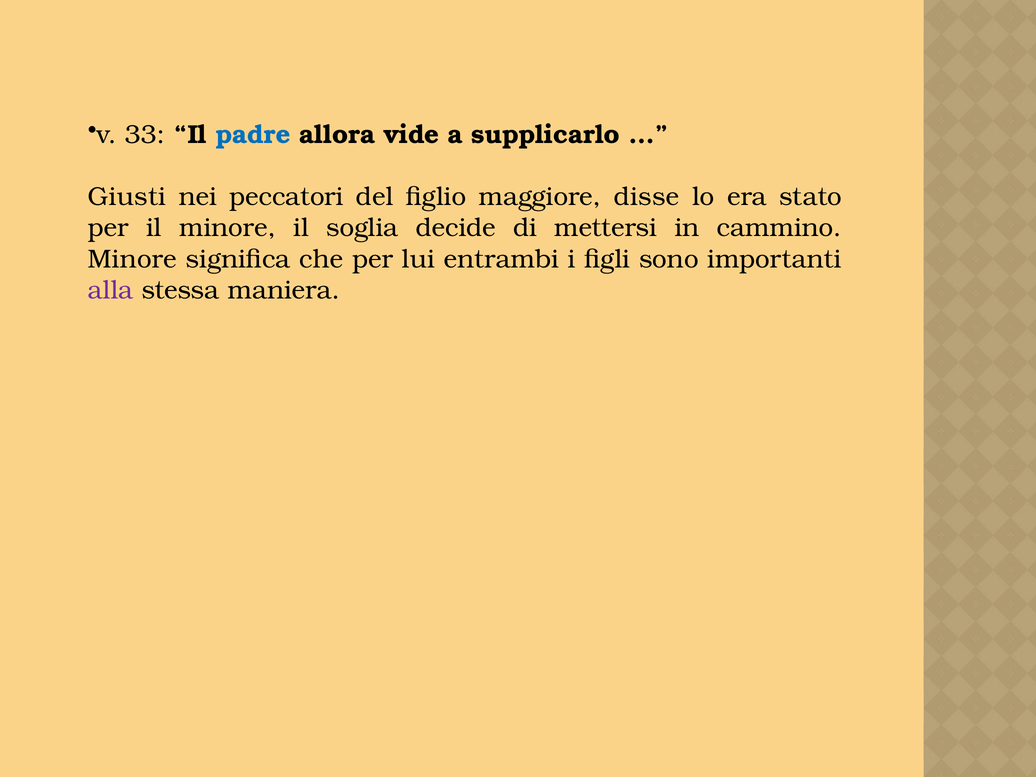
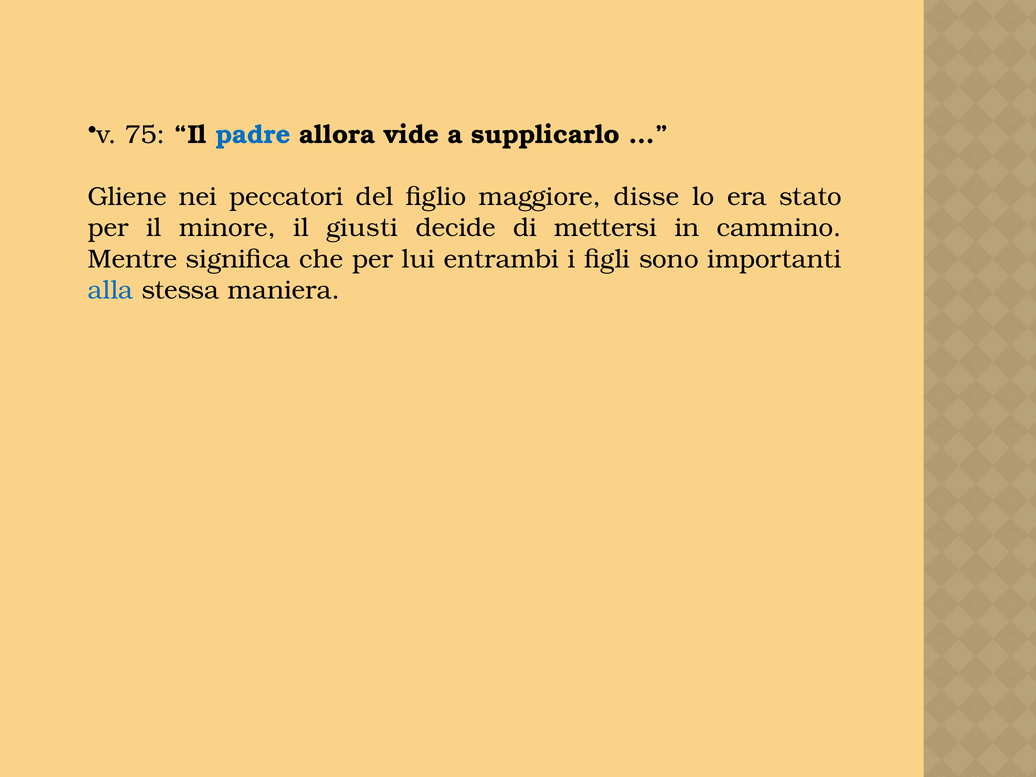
33: 33 -> 75
Giusti: Giusti -> Gliene
soglia: soglia -> giusti
Minore at (132, 259): Minore -> Mentre
alla colour: purple -> blue
